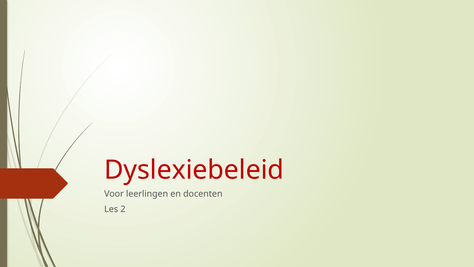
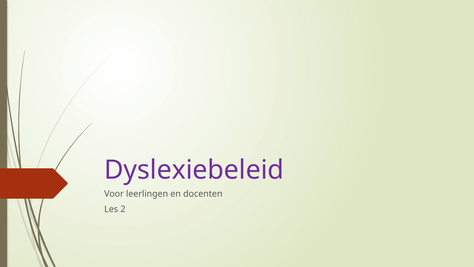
Dyslexiebeleid colour: red -> purple
